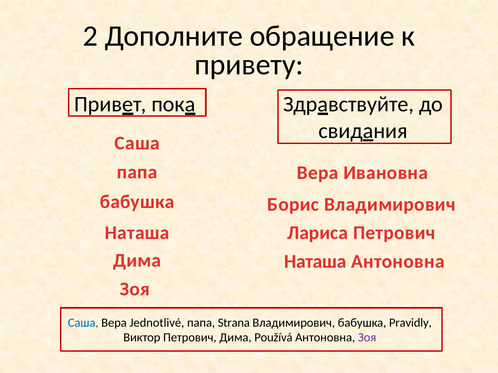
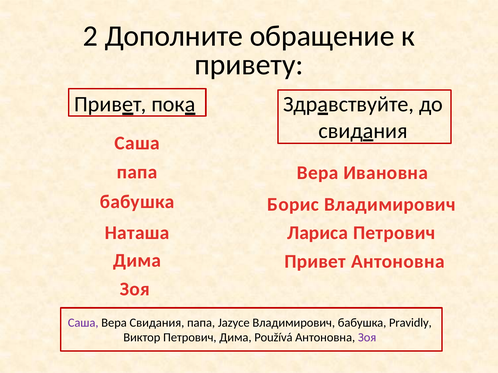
Наташа at (315, 262): Наташа -> Привет
Саша at (83, 323) colour: blue -> purple
Вера Jednotlivé: Jednotlivé -> Свидания
Strana: Strana -> Jazyce
